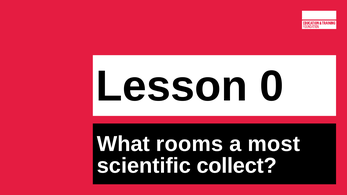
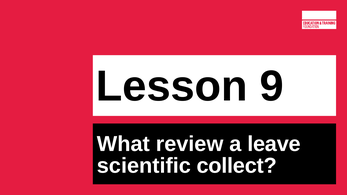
0: 0 -> 9
rooms: rooms -> review
most: most -> leave
